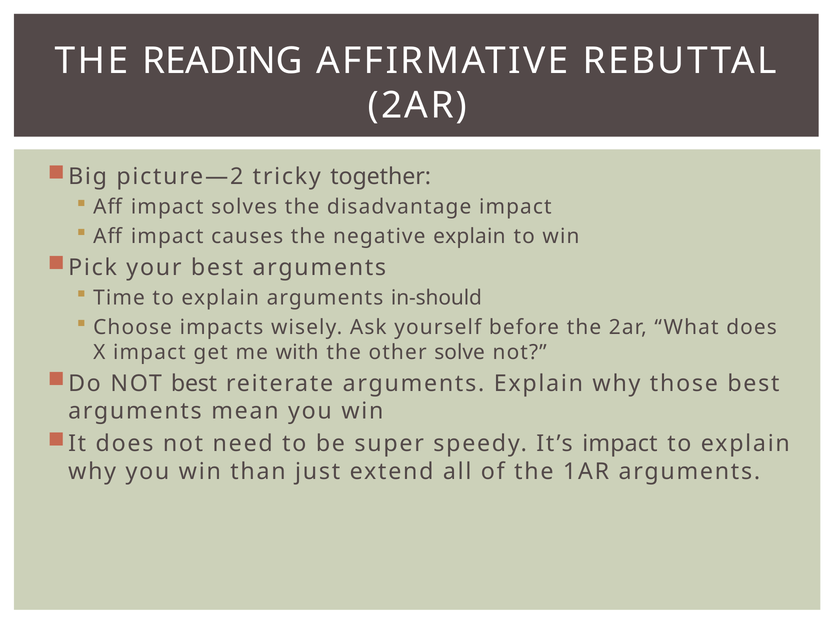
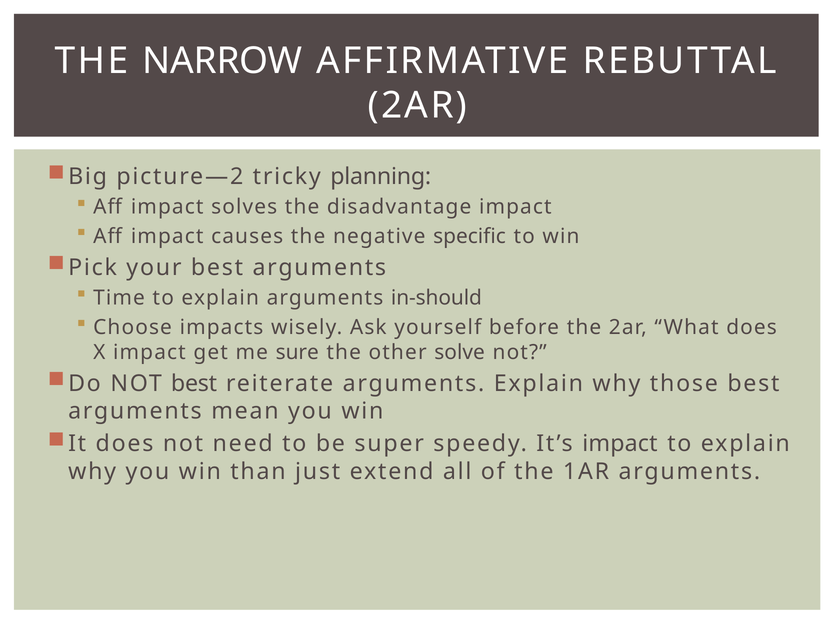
READING: READING -> NARROW
together: together -> planning
negative explain: explain -> specific
with: with -> sure
